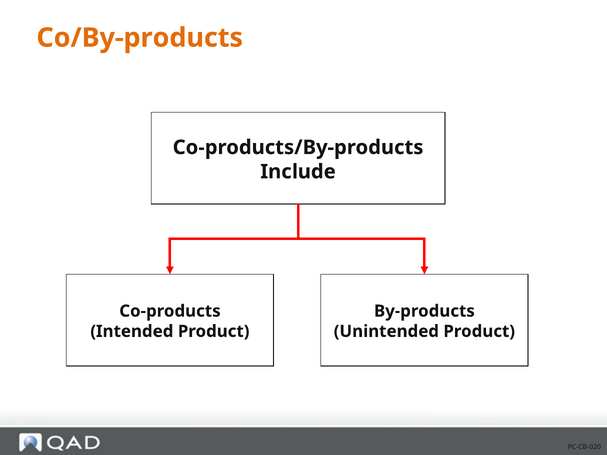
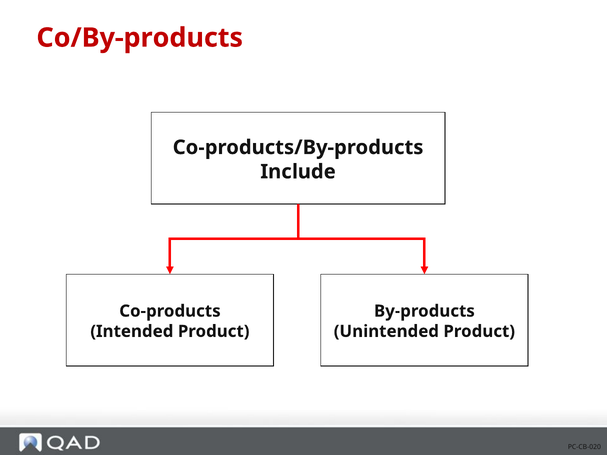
Co/By-products colour: orange -> red
